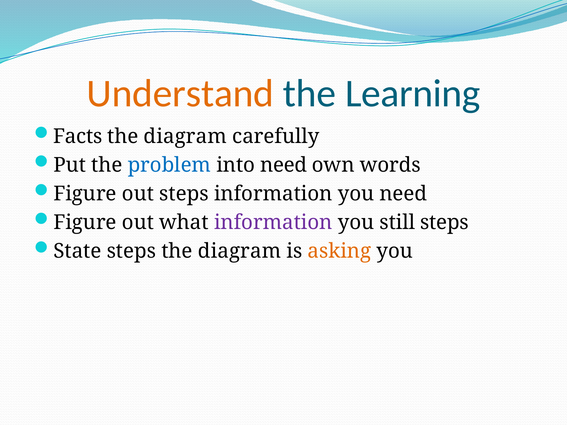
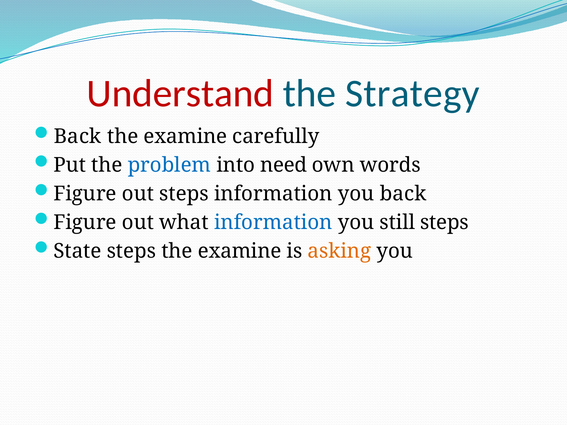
Understand colour: orange -> red
Learning: Learning -> Strategy
Facts at (78, 137): Facts -> Back
diagram at (185, 137): diagram -> examine
you need: need -> back
information at (273, 222) colour: purple -> blue
diagram at (240, 251): diagram -> examine
